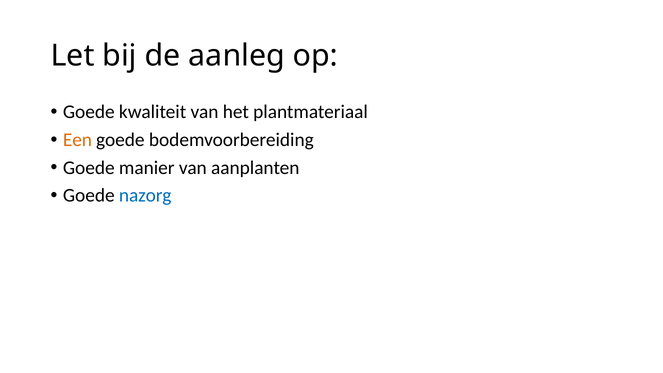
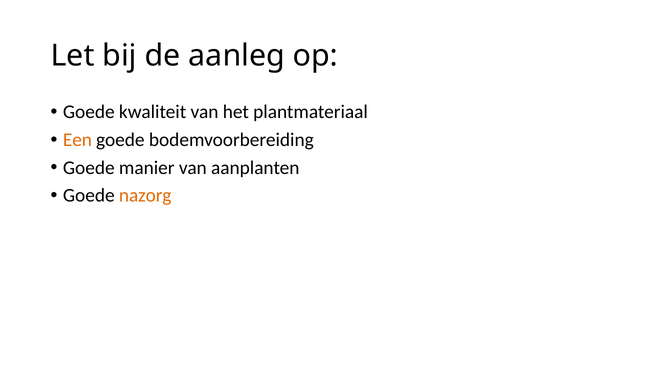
nazorg colour: blue -> orange
